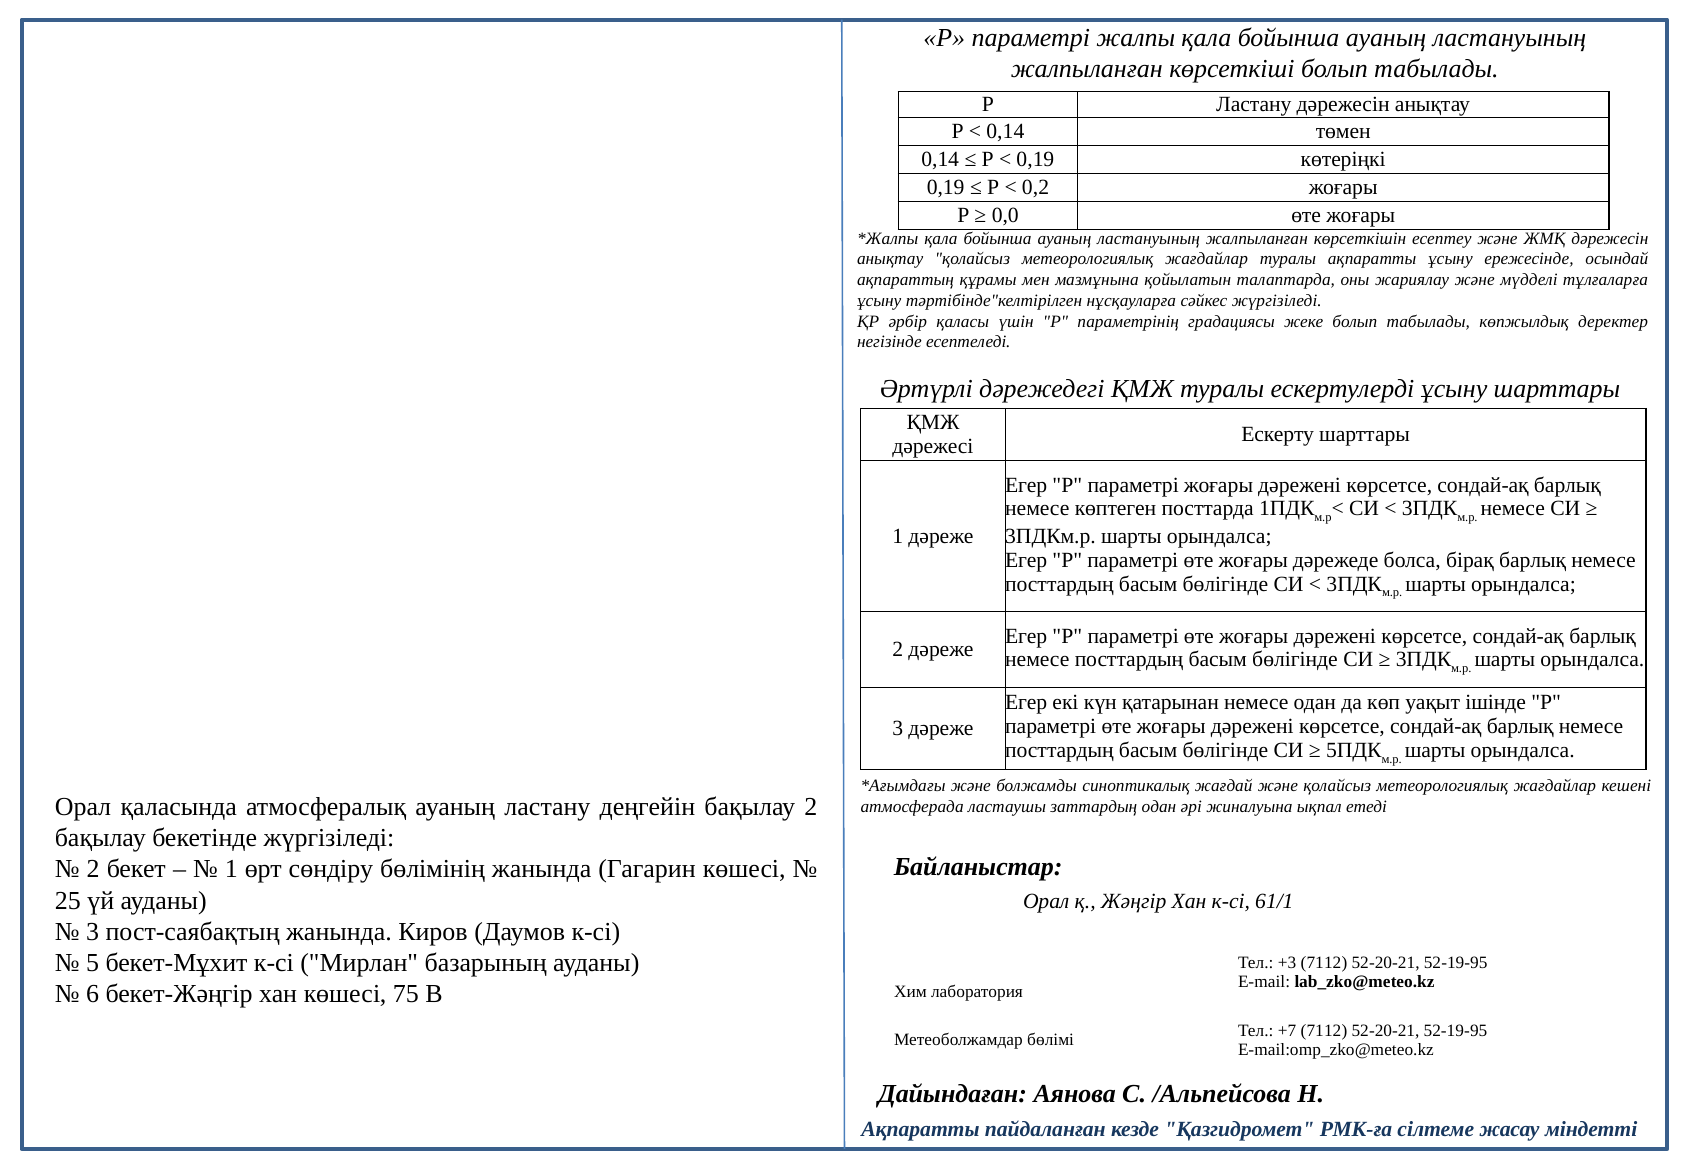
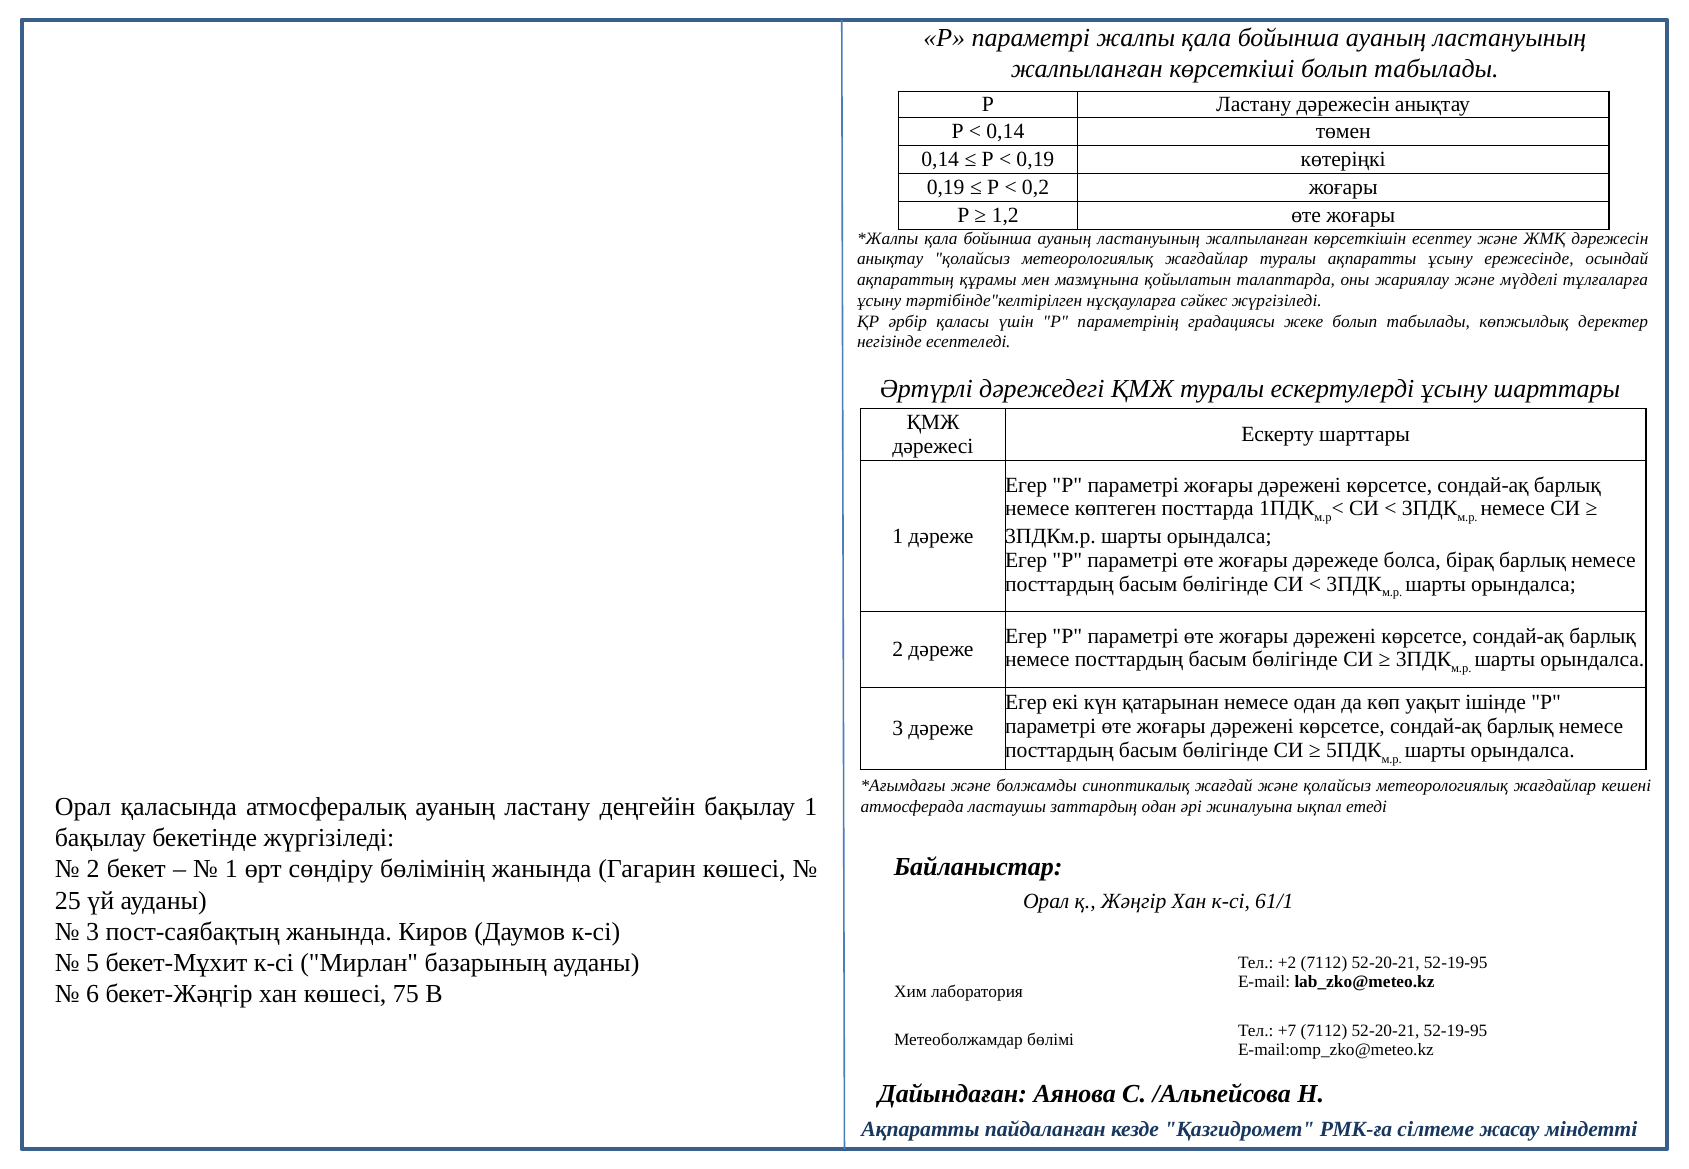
0,0: 0,0 -> 1,2
бақылау 2: 2 -> 1
+3: +3 -> +2
